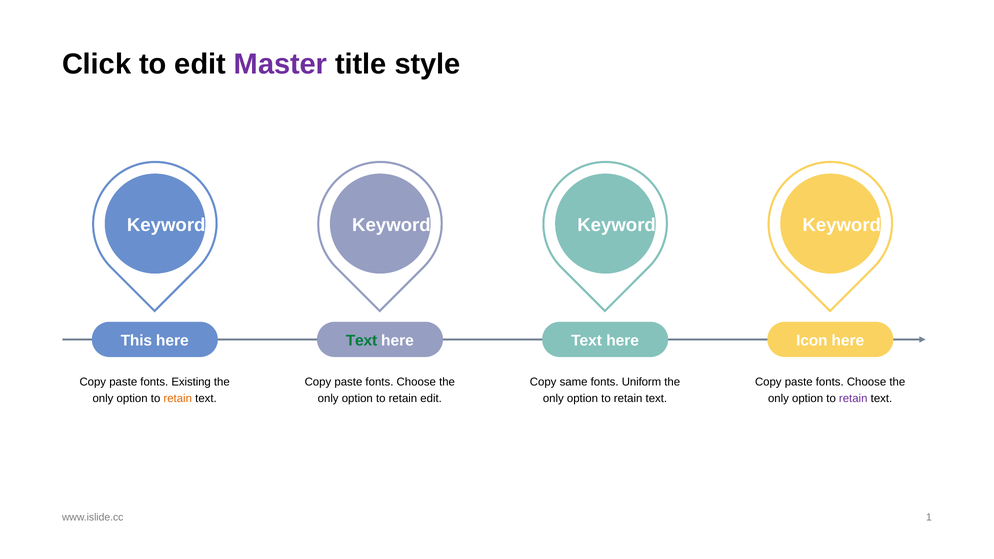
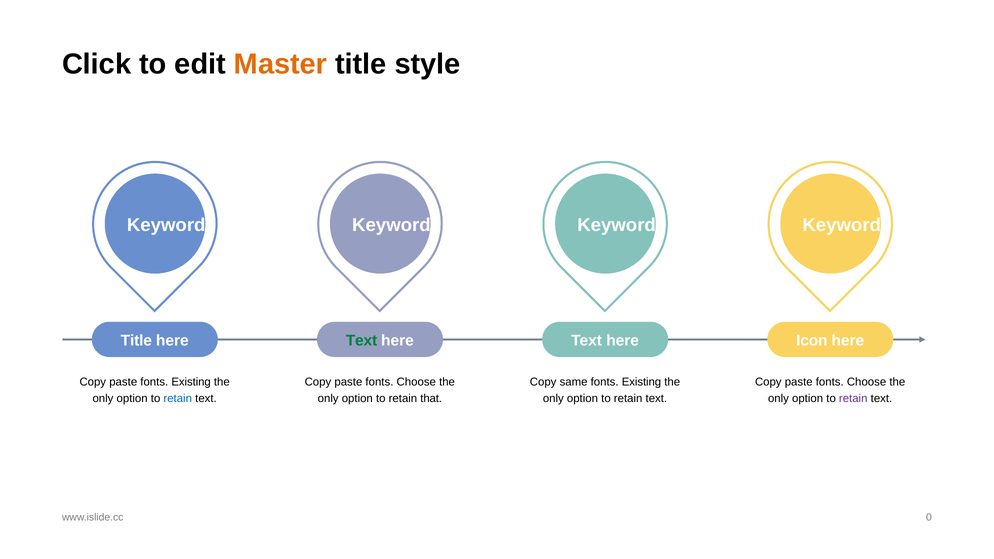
Master colour: purple -> orange
This at (136, 341): This -> Title
Uniform at (641, 382): Uniform -> Existing
retain at (178, 398) colour: orange -> blue
retain edit: edit -> that
1: 1 -> 0
